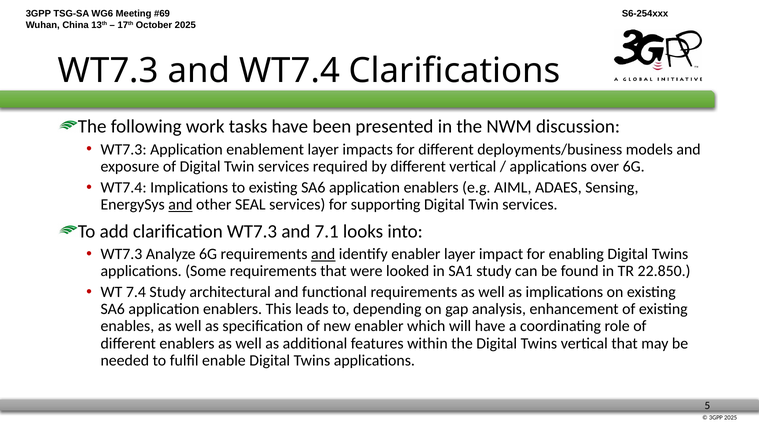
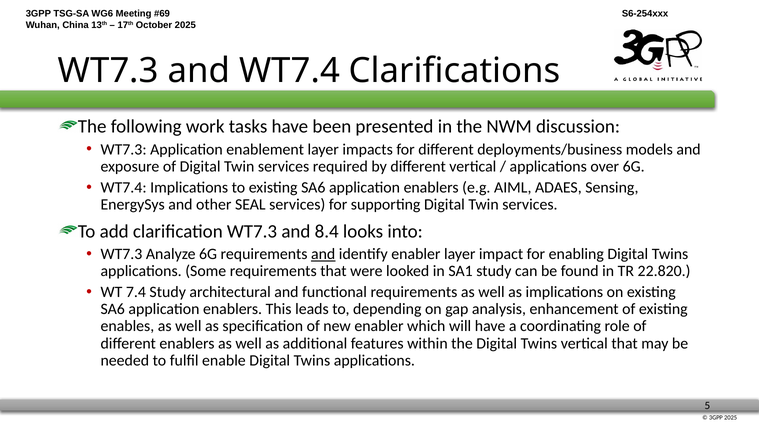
and at (180, 205) underline: present -> none
7.1: 7.1 -> 8.4
22.850: 22.850 -> 22.820
